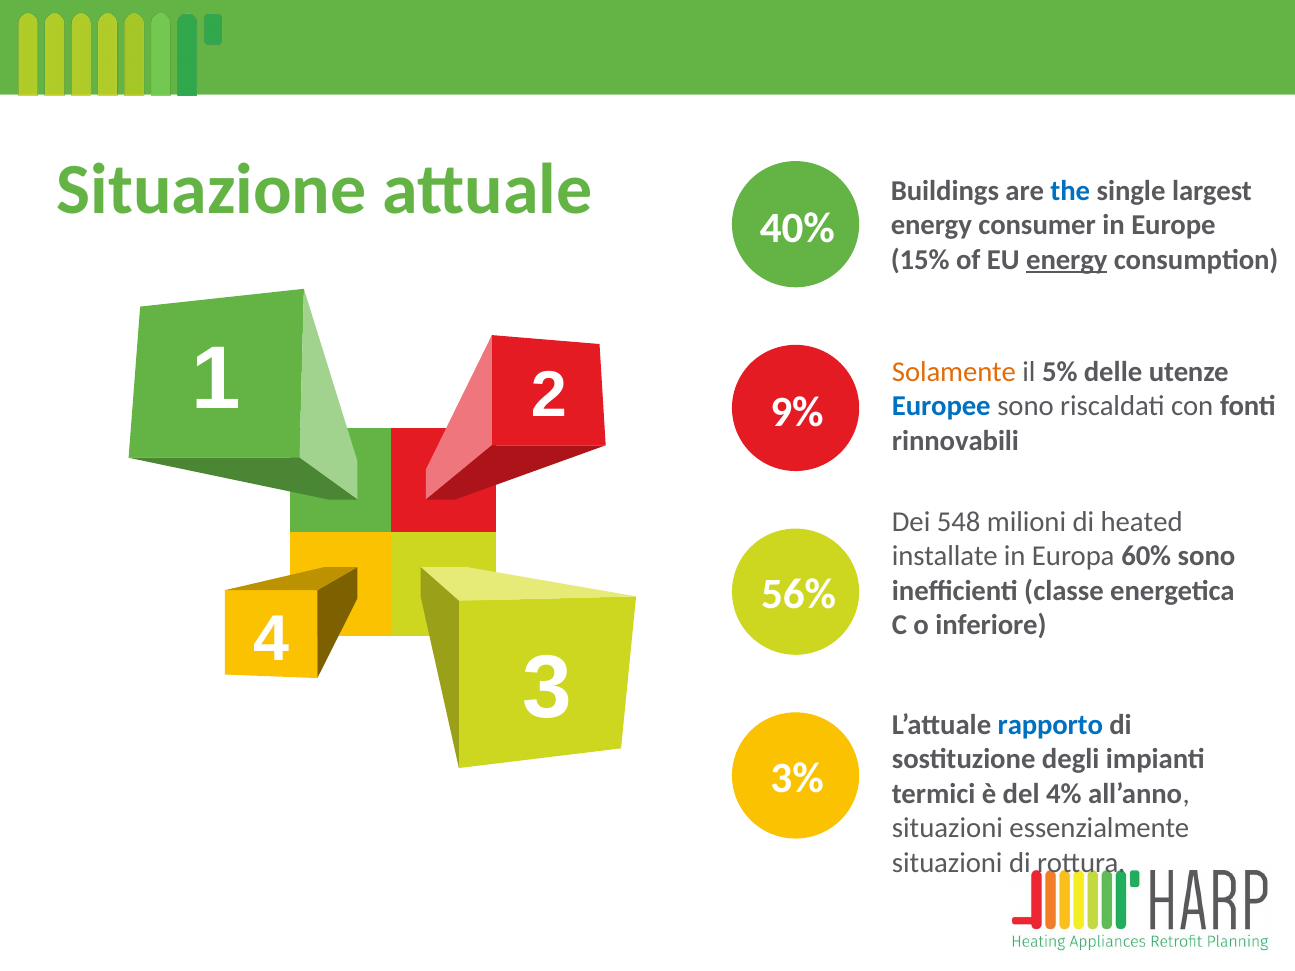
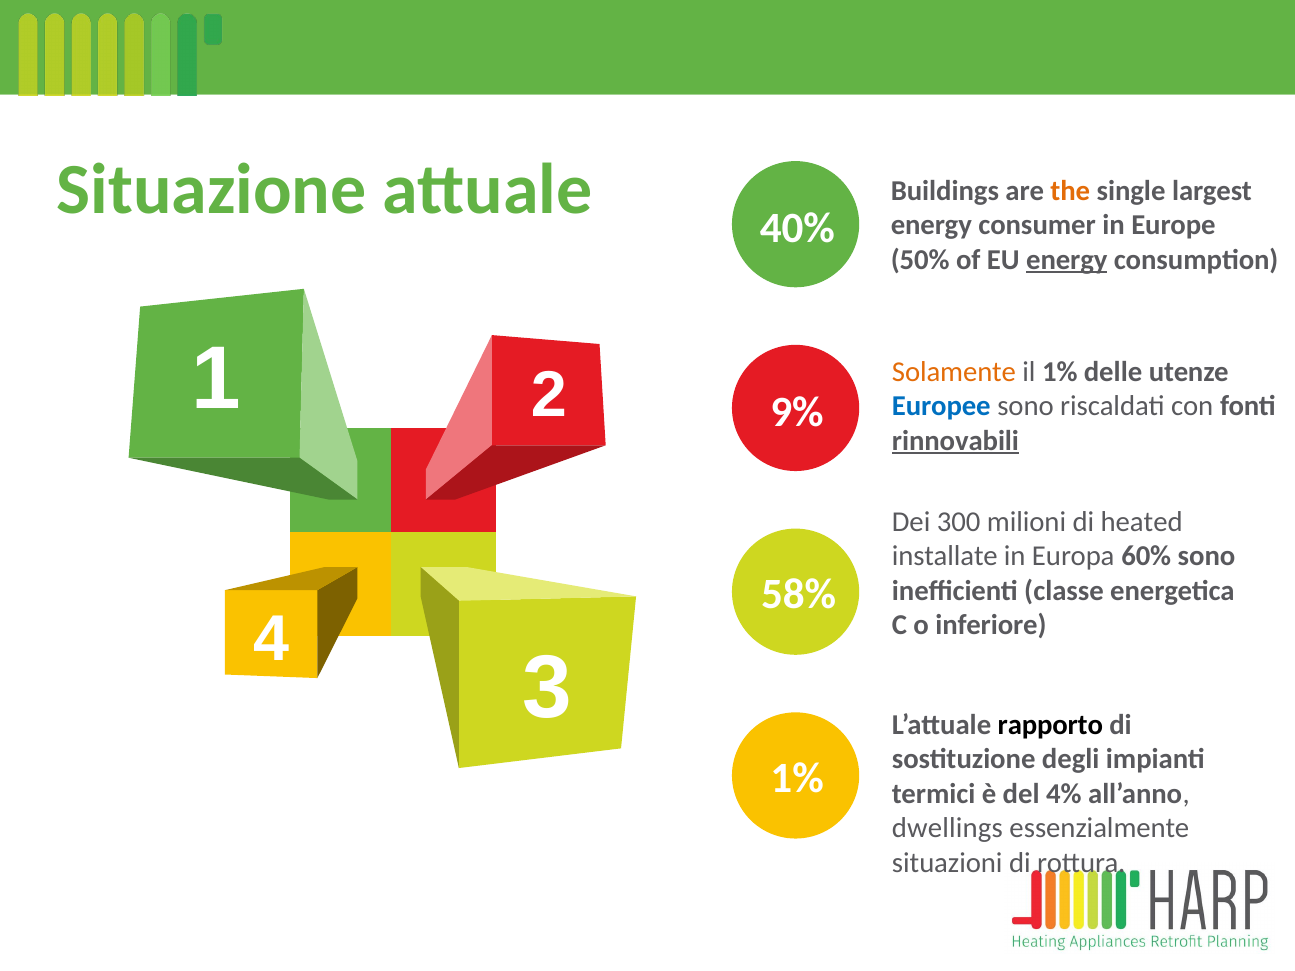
the colour: blue -> orange
15%: 15% -> 50%
il 5%: 5% -> 1%
rinnovabili underline: none -> present
548: 548 -> 300
56%: 56% -> 58%
rapporto colour: blue -> black
3% at (797, 778): 3% -> 1%
situazioni at (947, 829): situazioni -> dwellings
